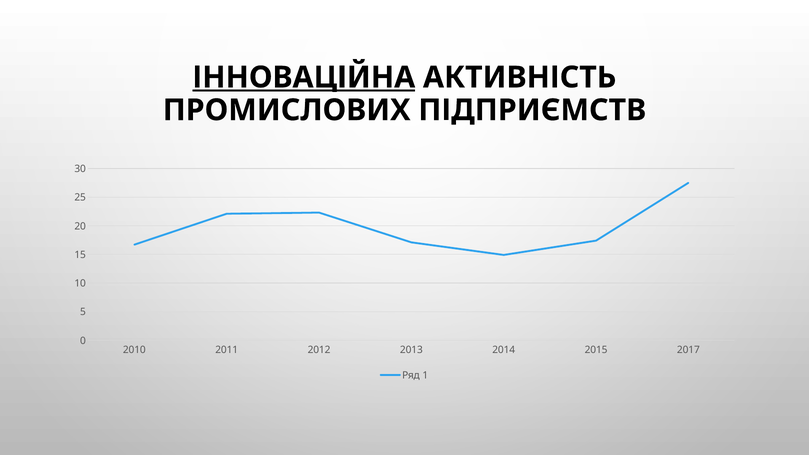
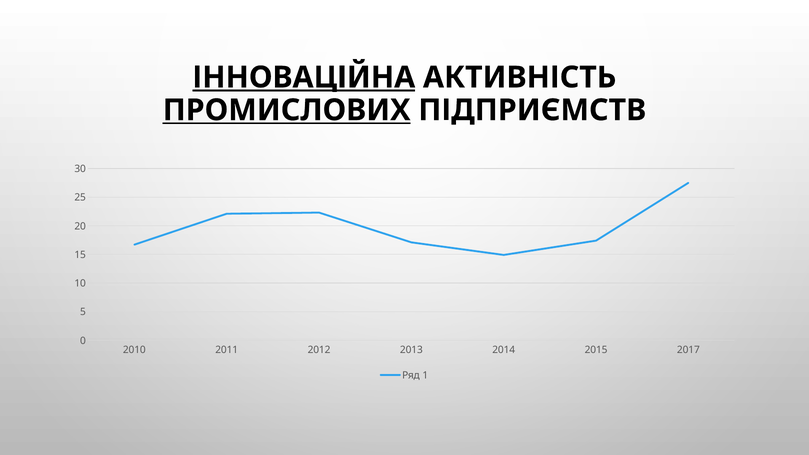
ПРОМИСЛОВИХ underline: none -> present
